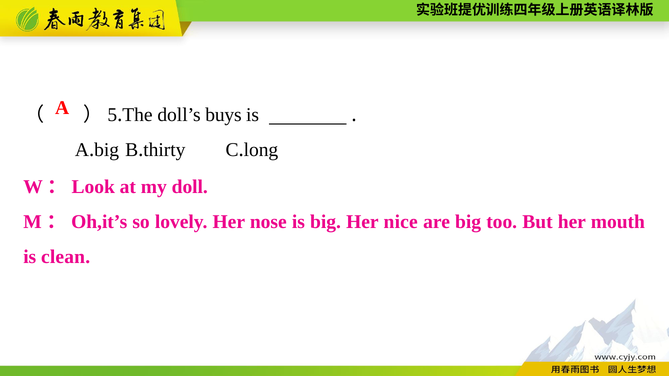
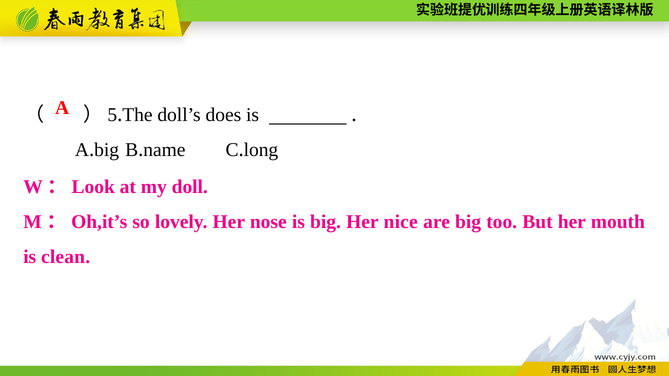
buys: buys -> does
thirty: thirty -> name
